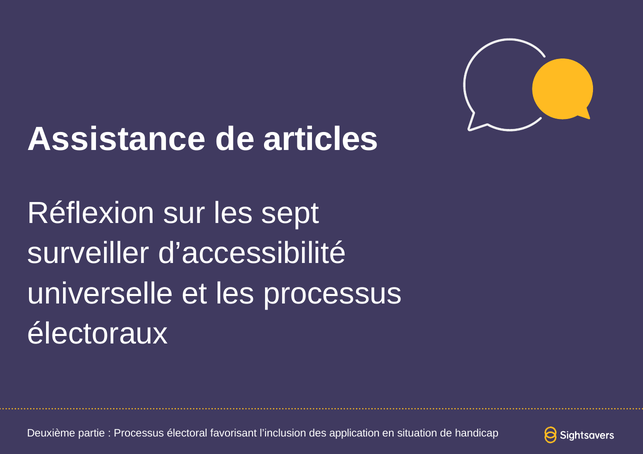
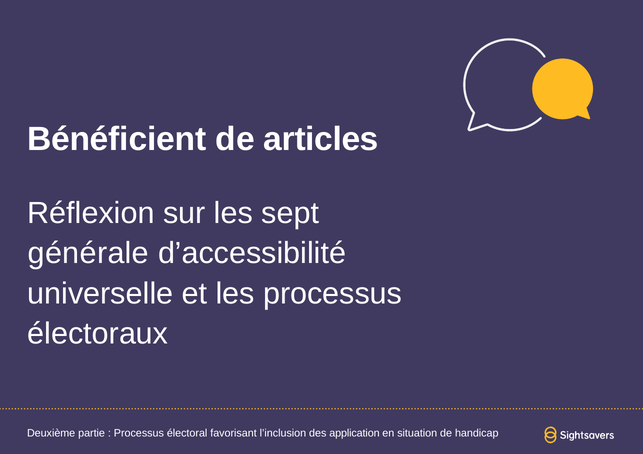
Assistance: Assistance -> Bénéficient
surveiller: surveiller -> générale
